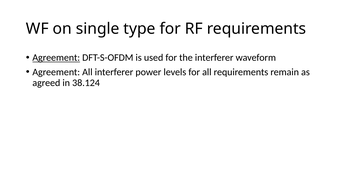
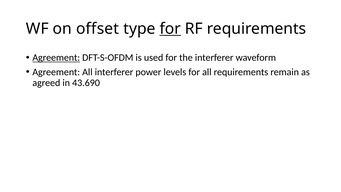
single: single -> offset
for at (170, 29) underline: none -> present
38.124: 38.124 -> 43.690
